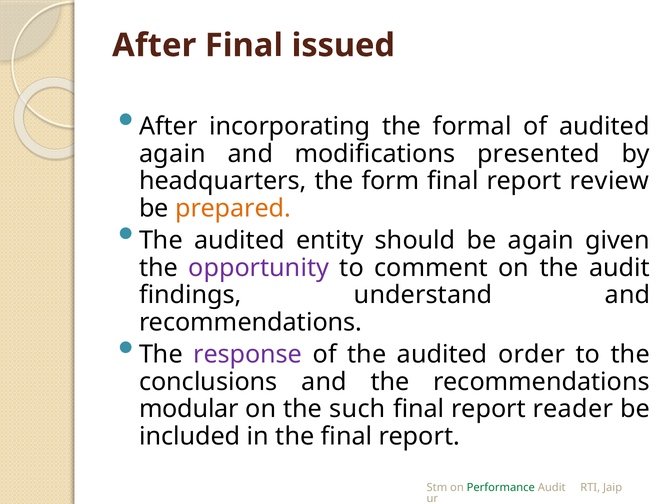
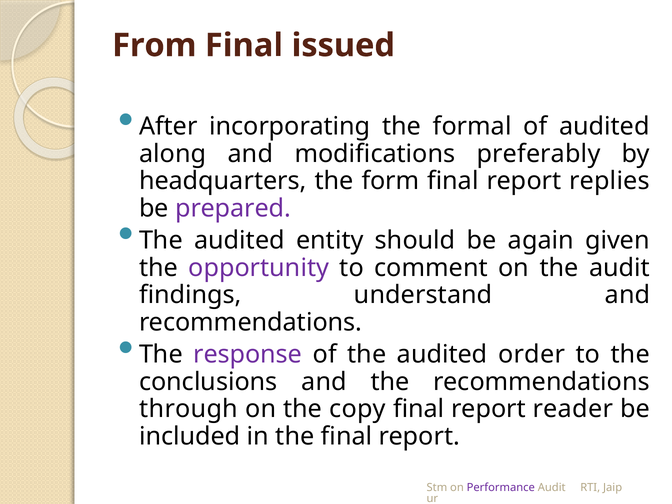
After at (154, 45): After -> From
again at (173, 154): again -> along
presented: presented -> preferably
review: review -> replies
prepared colour: orange -> purple
modular: modular -> through
such: such -> copy
Performance colour: green -> purple
